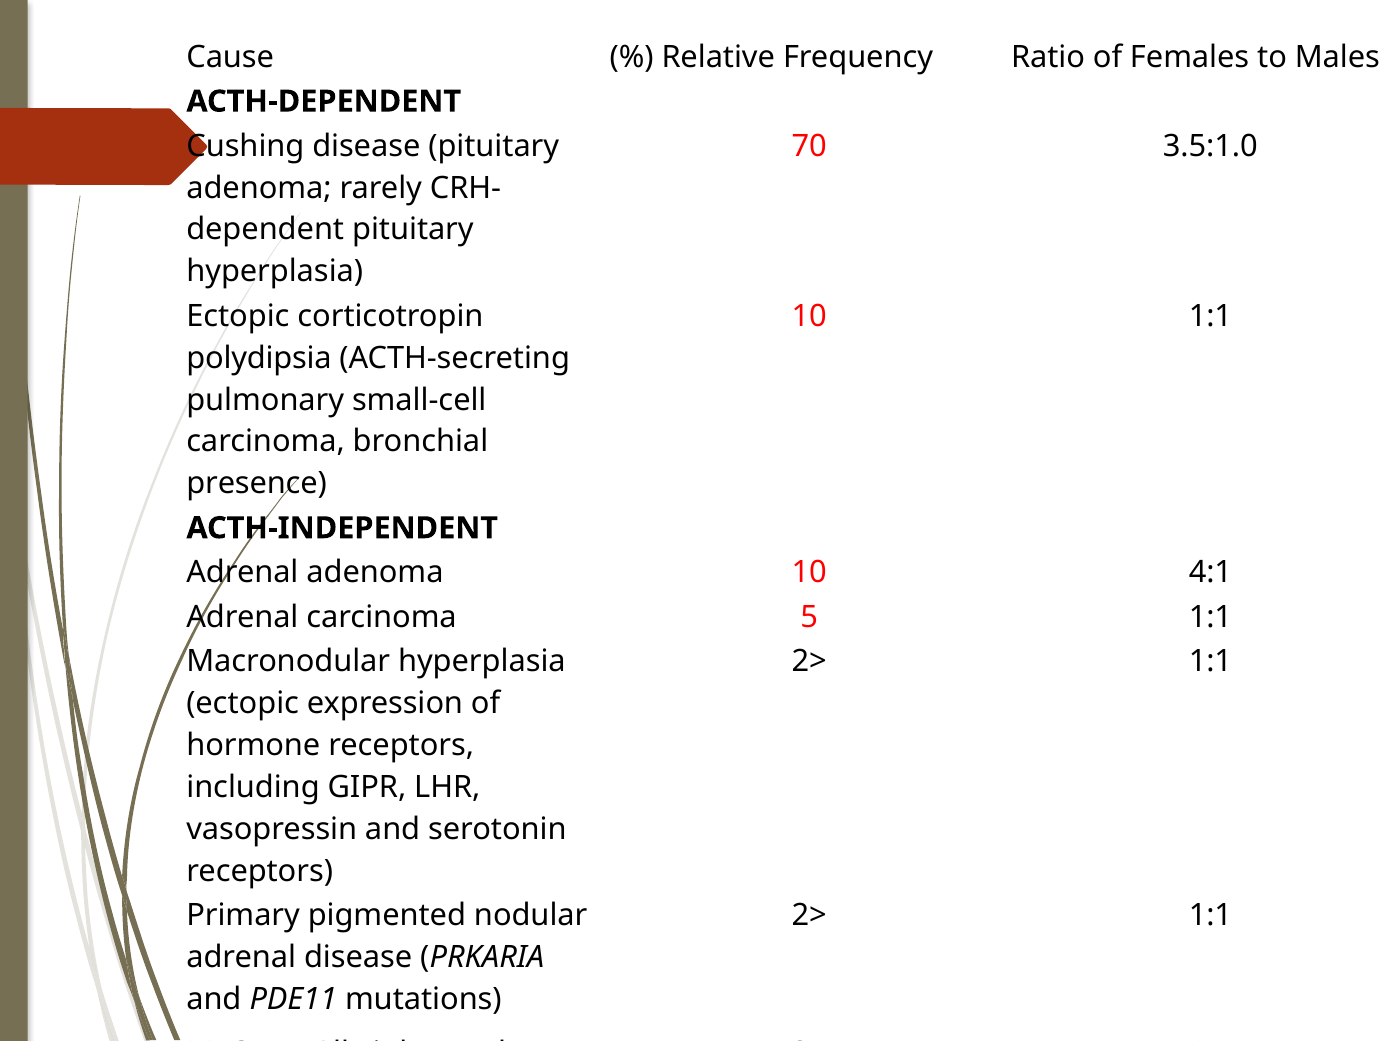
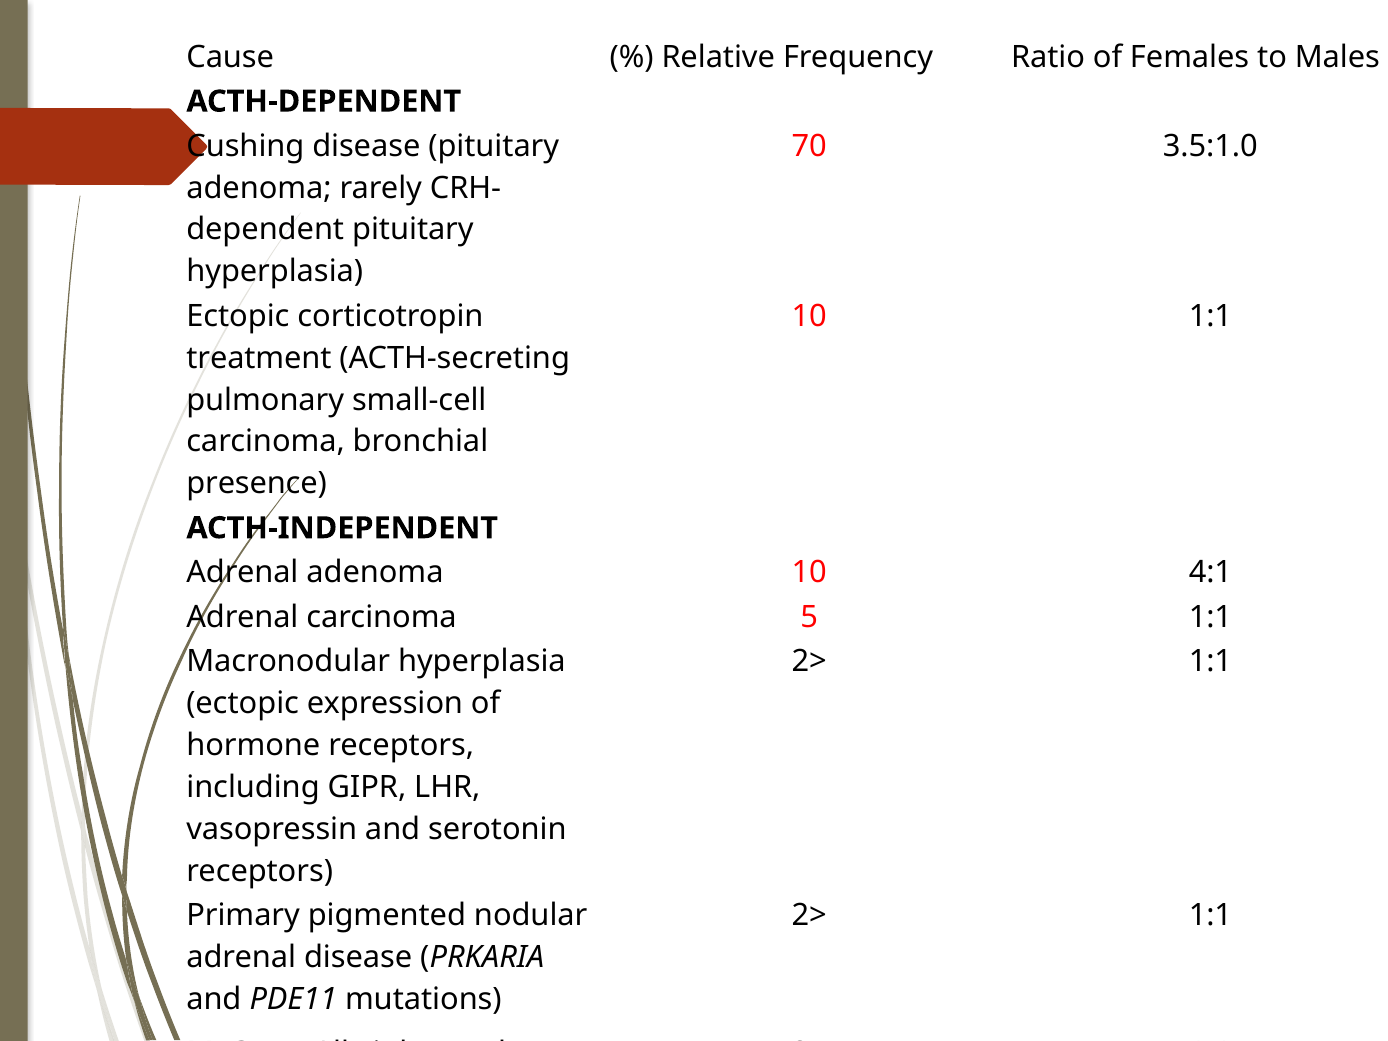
polydipsia: polydipsia -> treatment
